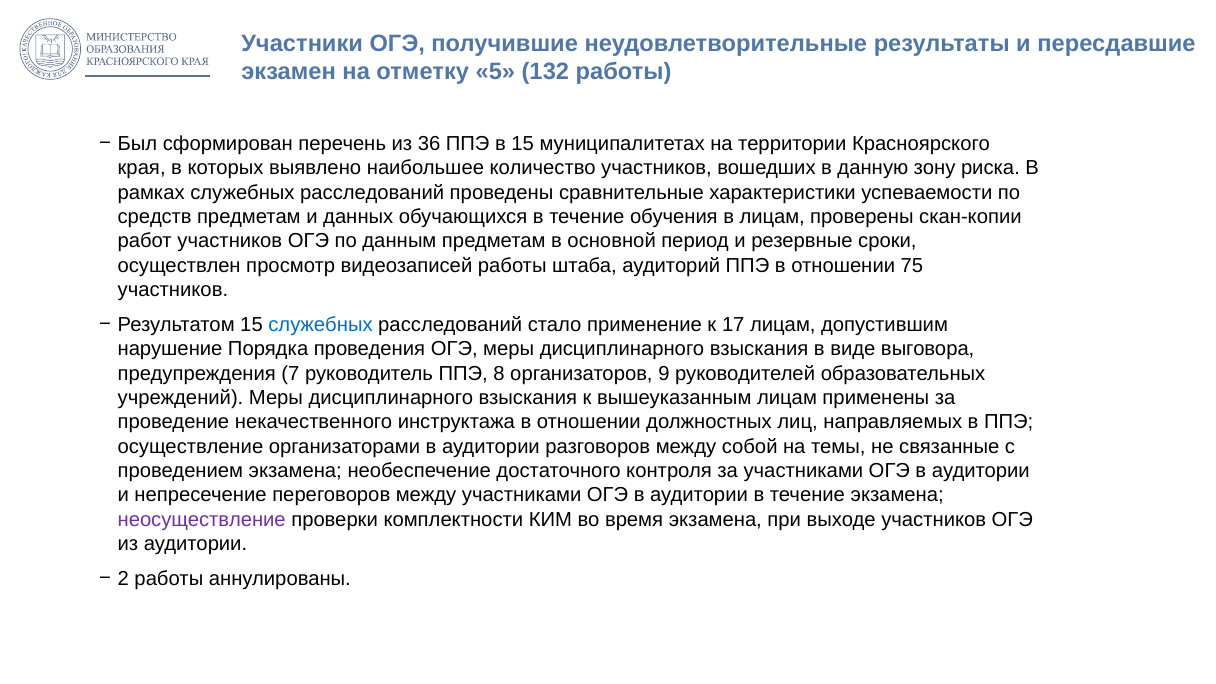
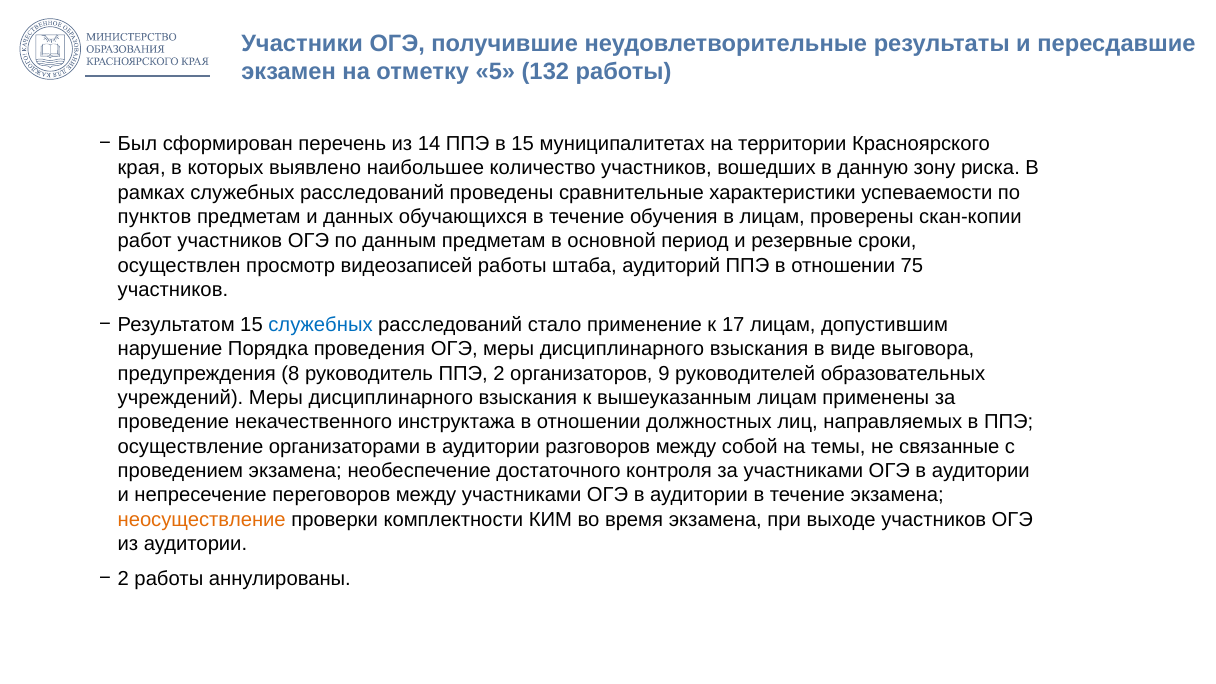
36: 36 -> 14
средств: средств -> пунктов
7: 7 -> 8
ППЭ 8: 8 -> 2
неосуществление colour: purple -> orange
